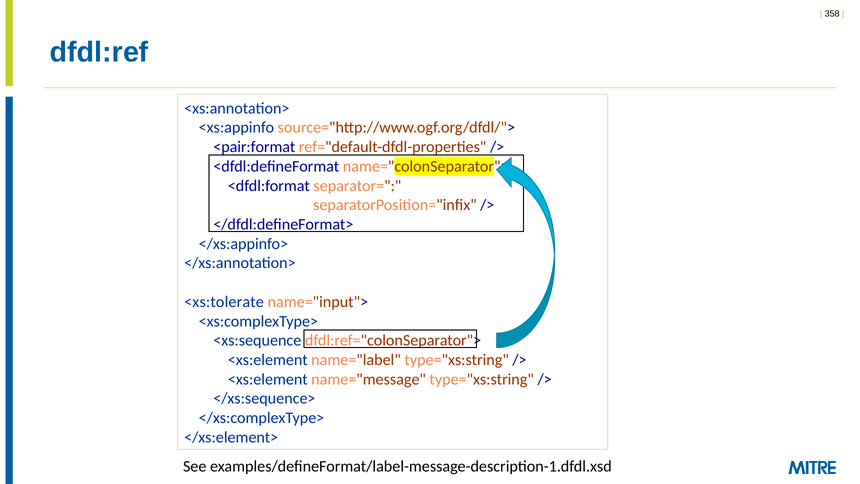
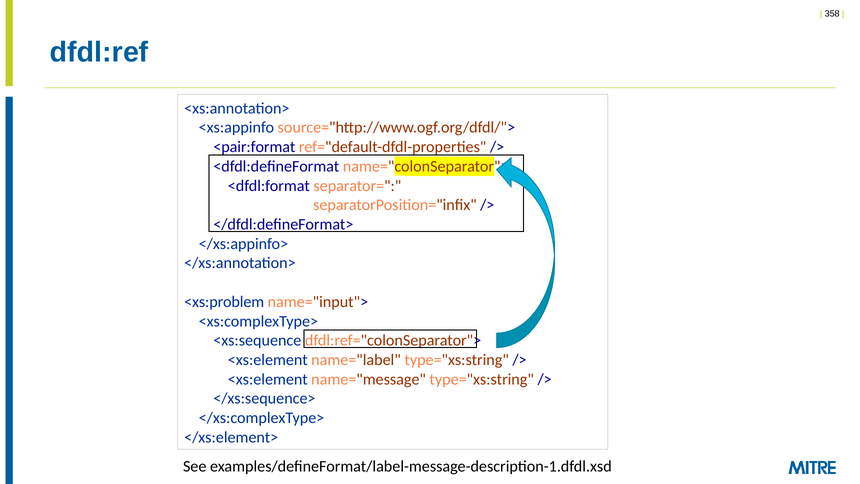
<xs:tolerate: <xs:tolerate -> <xs:problem
